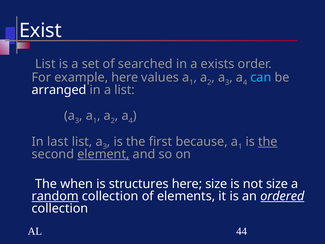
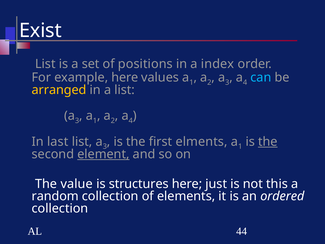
searched: searched -> positions
exists: exists -> index
arranged colour: white -> yellow
because: because -> elments
when: when -> value
here size: size -> just
not size: size -> this
random underline: present -> none
ordered underline: present -> none
